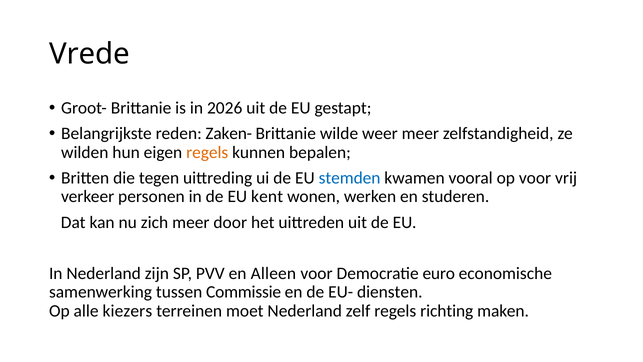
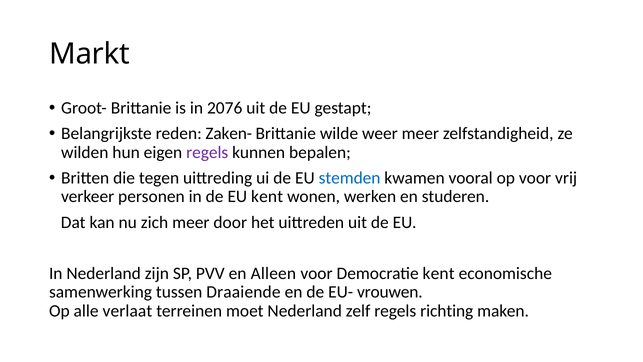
Vrede: Vrede -> Markt
2026: 2026 -> 2076
regels at (207, 152) colour: orange -> purple
Democratie euro: euro -> kent
Commissie: Commissie -> Draaiende
diensten: diensten -> vrouwen
kiezers: kiezers -> verlaat
